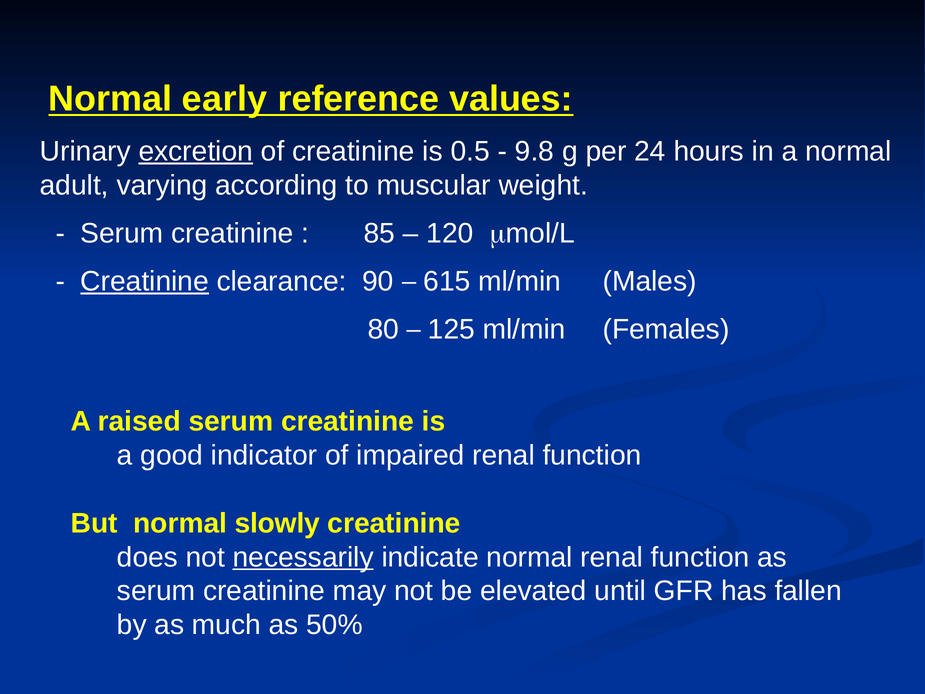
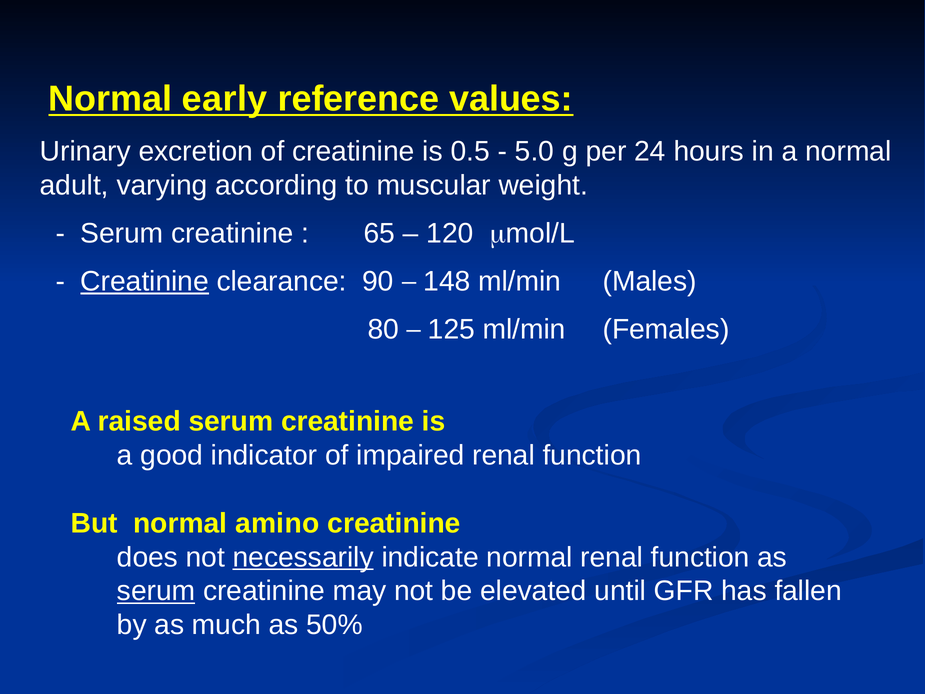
excretion underline: present -> none
9.8: 9.8 -> 5.0
85: 85 -> 65
615: 615 -> 148
slowly: slowly -> amino
serum at (156, 591) underline: none -> present
